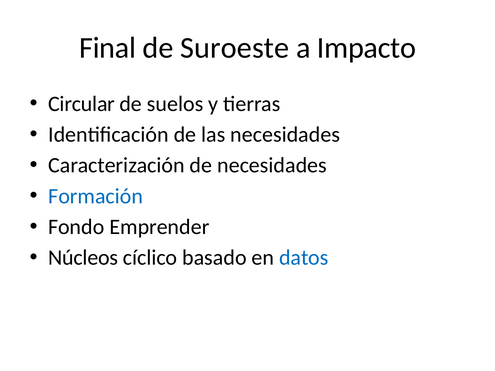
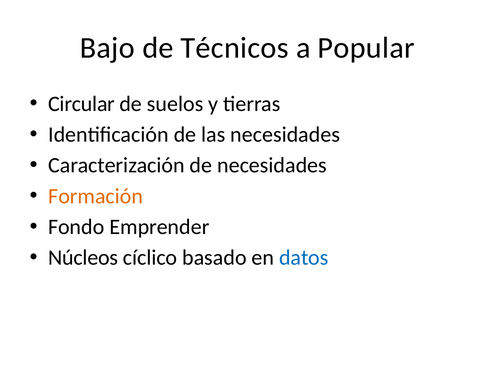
Final: Final -> Bajo
Suroeste: Suroeste -> Técnicos
Impacto: Impacto -> Popular
Formación colour: blue -> orange
